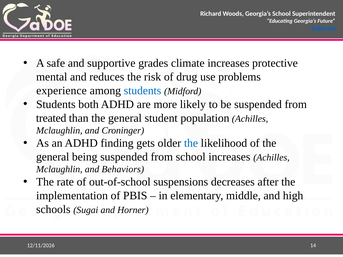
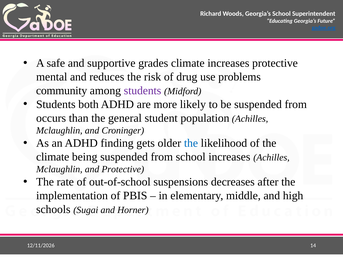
experience: experience -> community
students at (143, 91) colour: blue -> purple
treated: treated -> occurs
general at (53, 157): general -> climate
and Behaviors: Behaviors -> Protective
